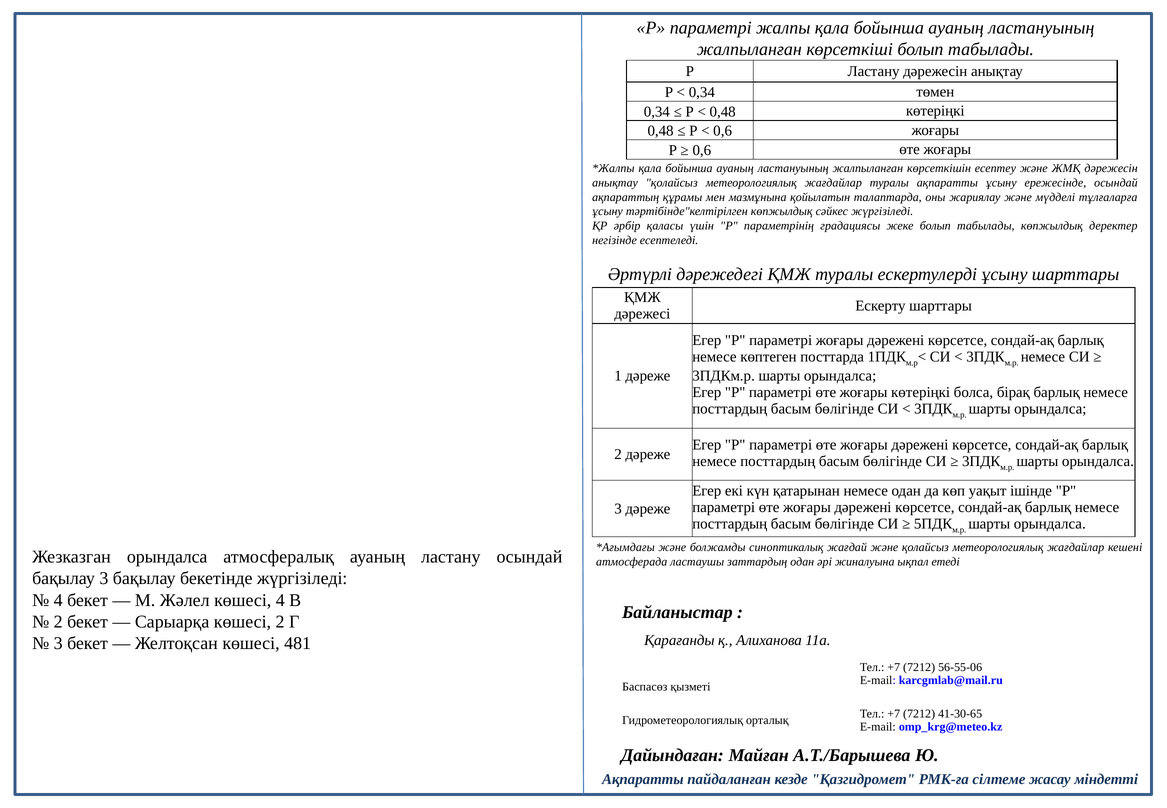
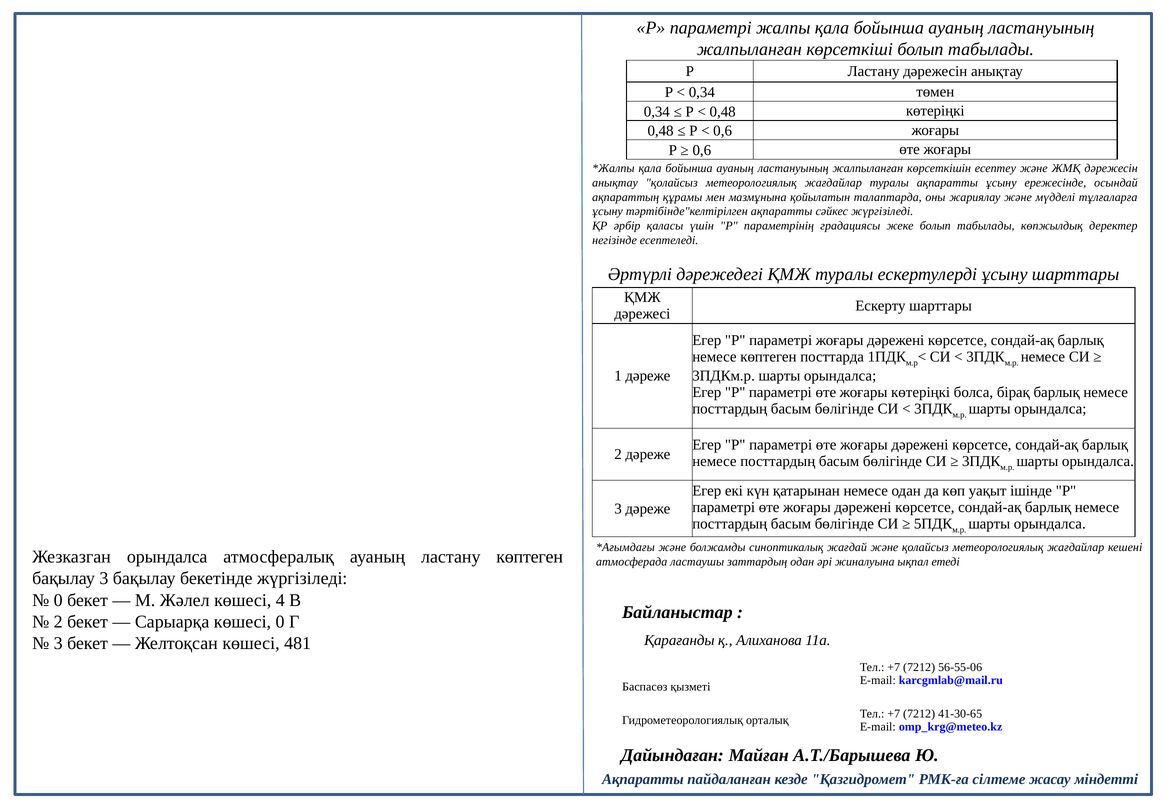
тәртібінде"келтірілген көпжылдық: көпжылдық -> ақпаратты
ластану осындай: осындай -> көптеген
4 at (58, 600): 4 -> 0
көшесі 2: 2 -> 0
